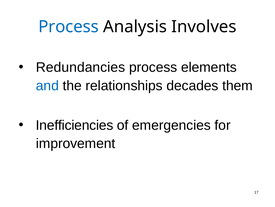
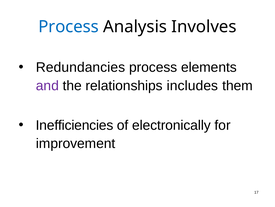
and colour: blue -> purple
decades: decades -> includes
emergencies: emergencies -> electronically
